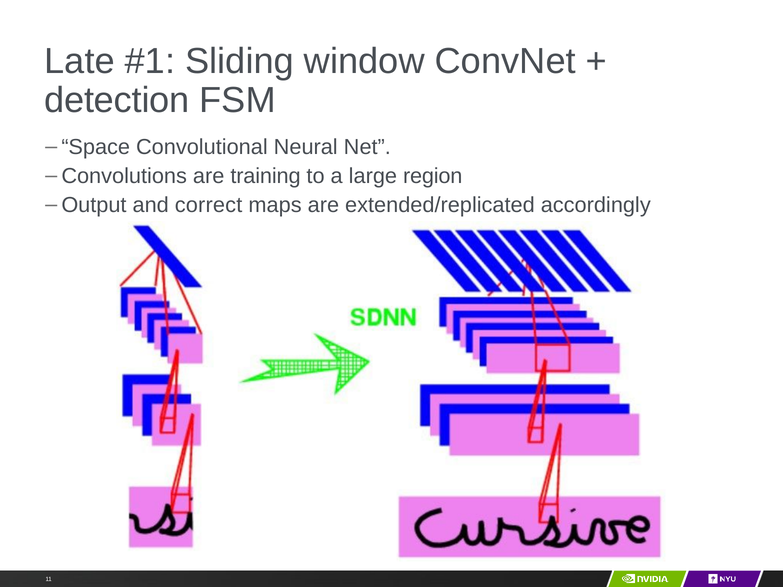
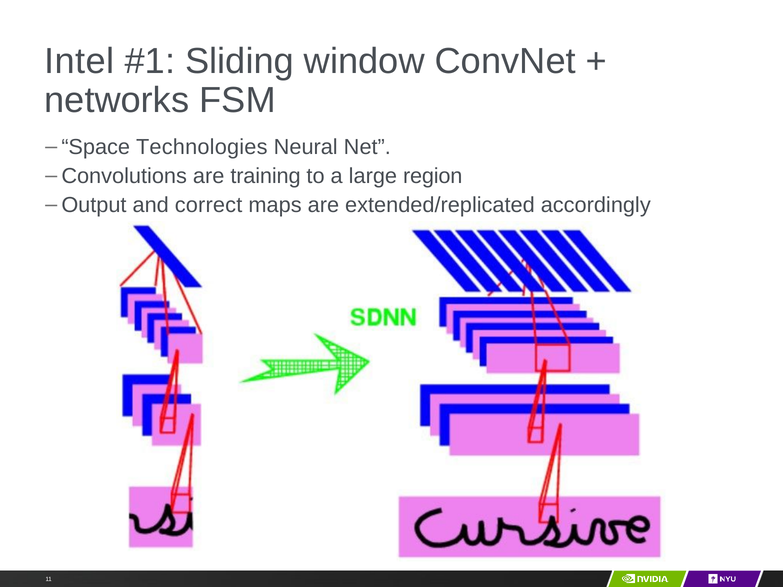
Late: Late -> Intel
detection: detection -> networks
Convolutional: Convolutional -> Technologies
